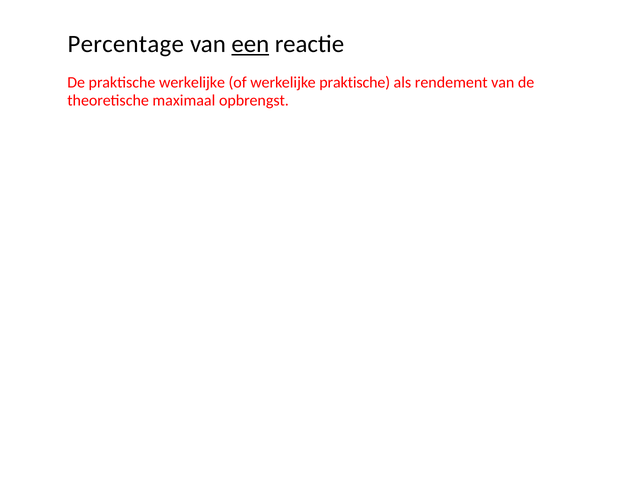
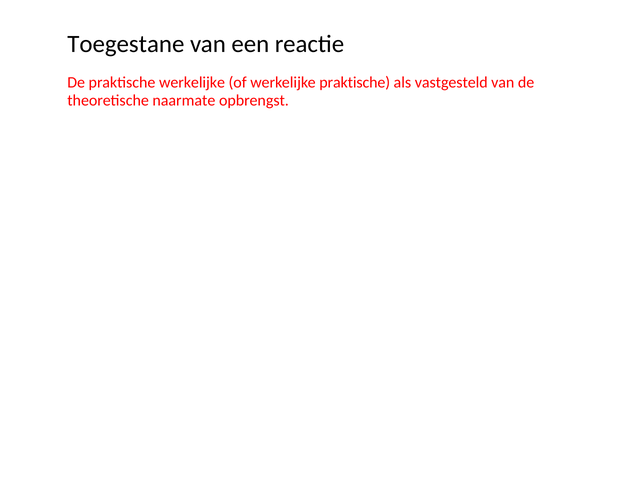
Percentage: Percentage -> Toegestane
een underline: present -> none
rendement: rendement -> vastgesteld
maximaal: maximaal -> naarmate
